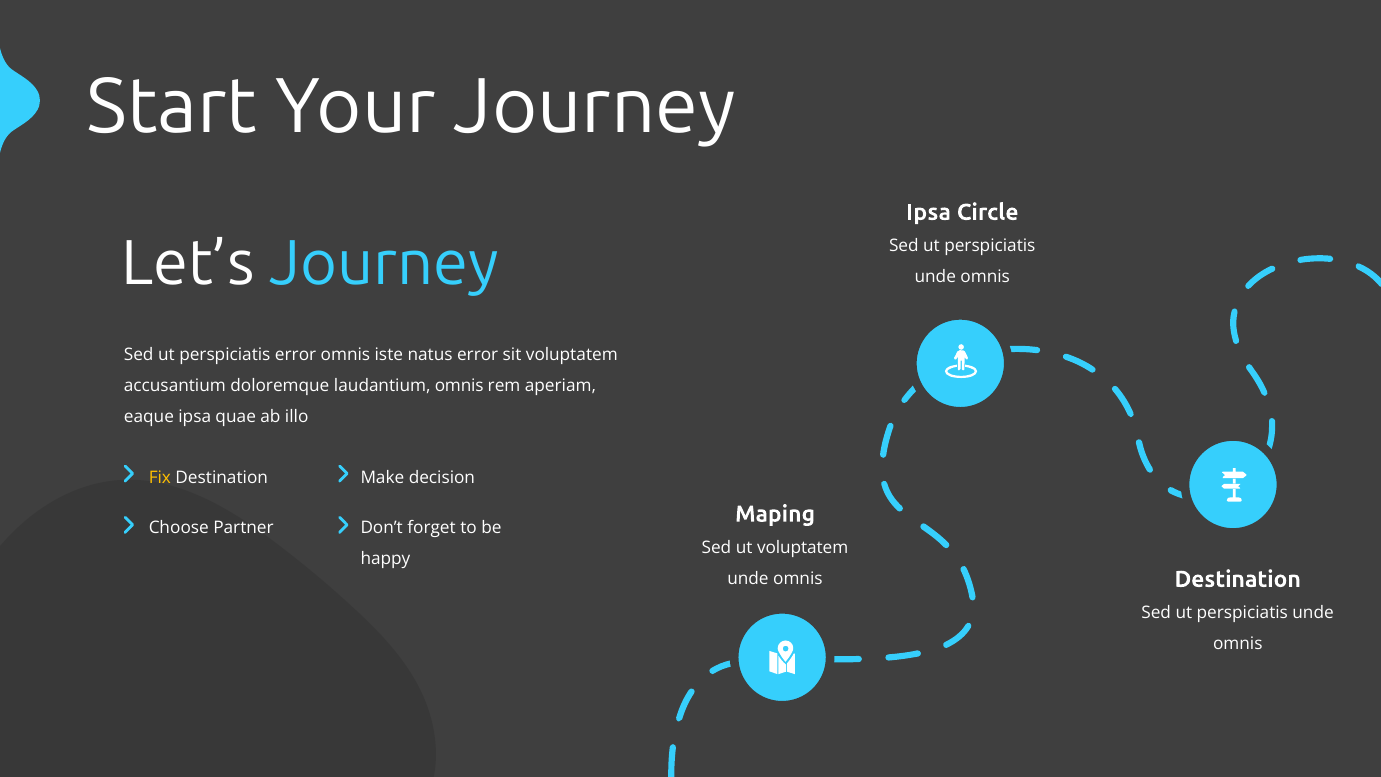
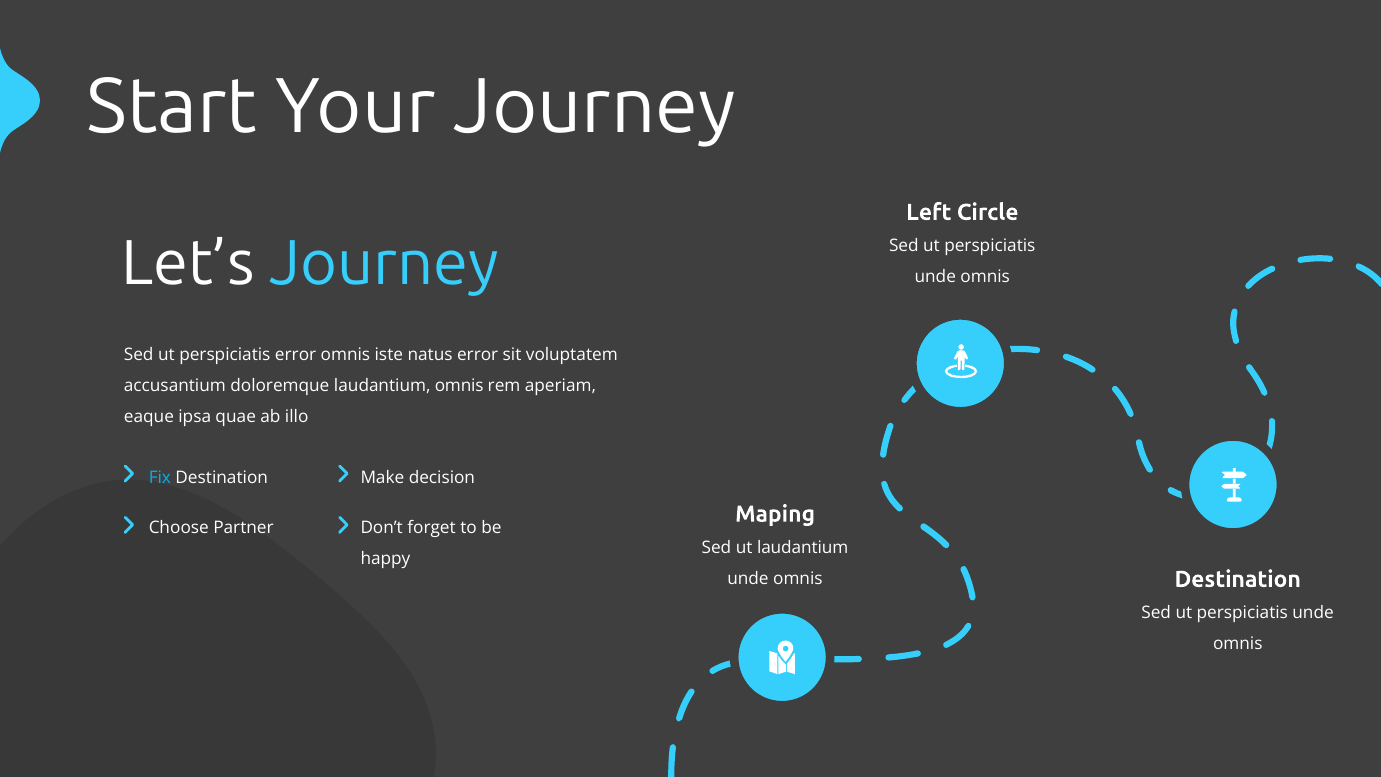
Ipsa at (929, 212): Ipsa -> Left
Fix colour: yellow -> light blue
ut voluptatem: voluptatem -> laudantium
